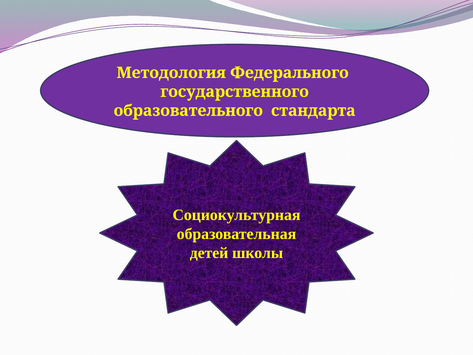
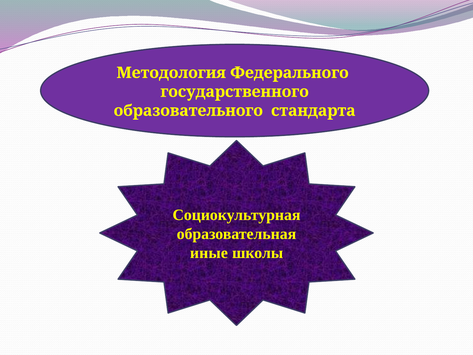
детей: детей -> иные
